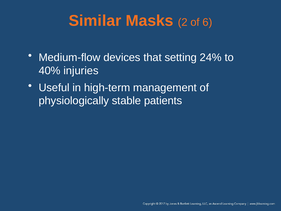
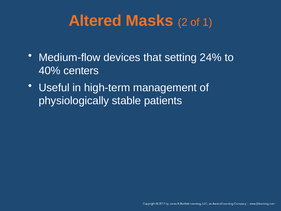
Similar: Similar -> Altered
6: 6 -> 1
injuries: injuries -> centers
